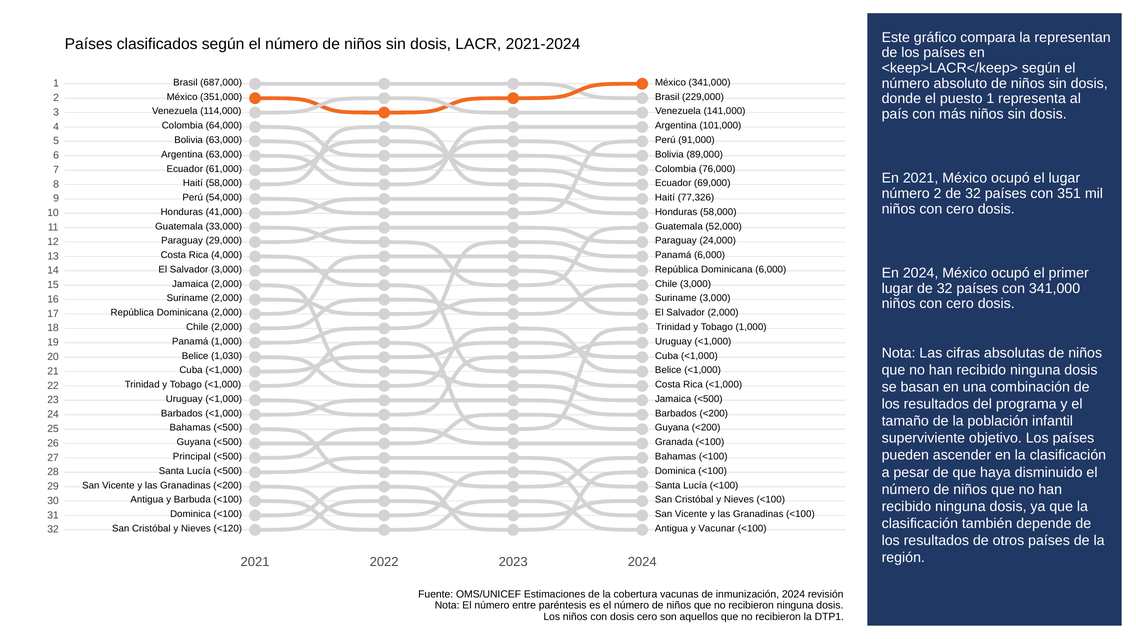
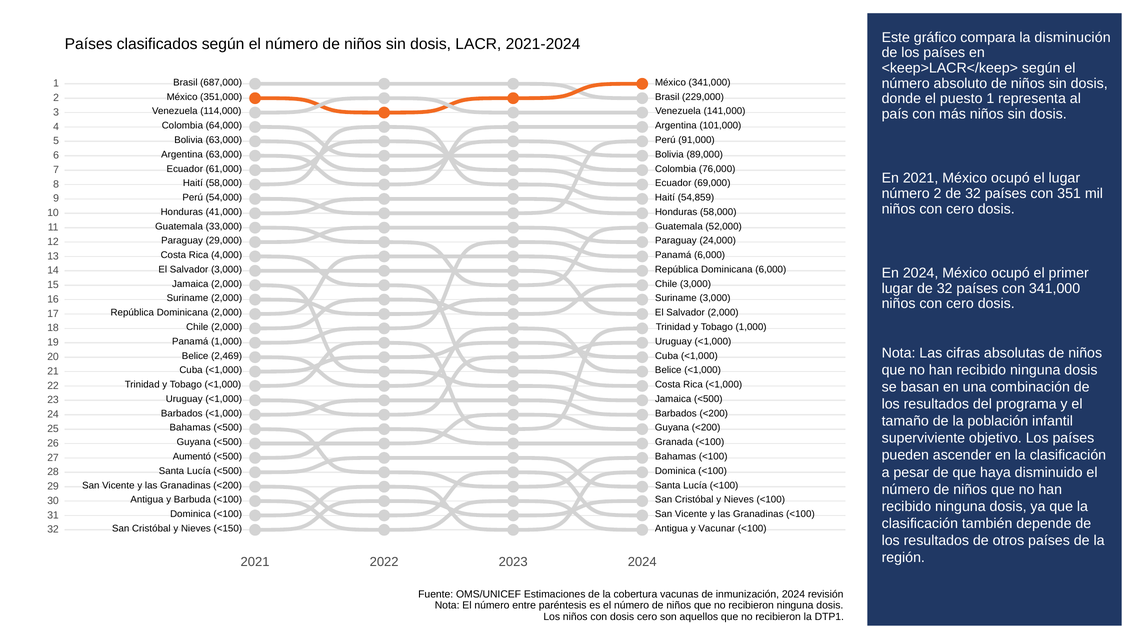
representan: representan -> disminución
77,326: 77,326 -> 54,859
1,030: 1,030 -> 2,469
Principal: Principal -> Aumentó
<120: <120 -> <150
